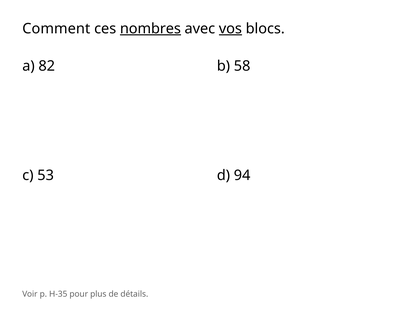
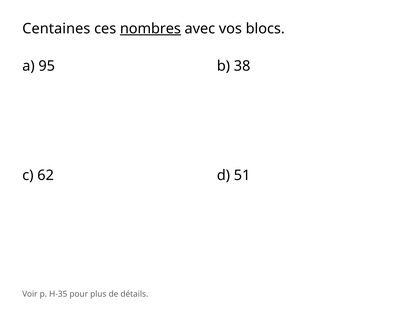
Comment: Comment -> Centaines
vos underline: present -> none
82: 82 -> 95
58: 58 -> 38
53: 53 -> 62
94: 94 -> 51
